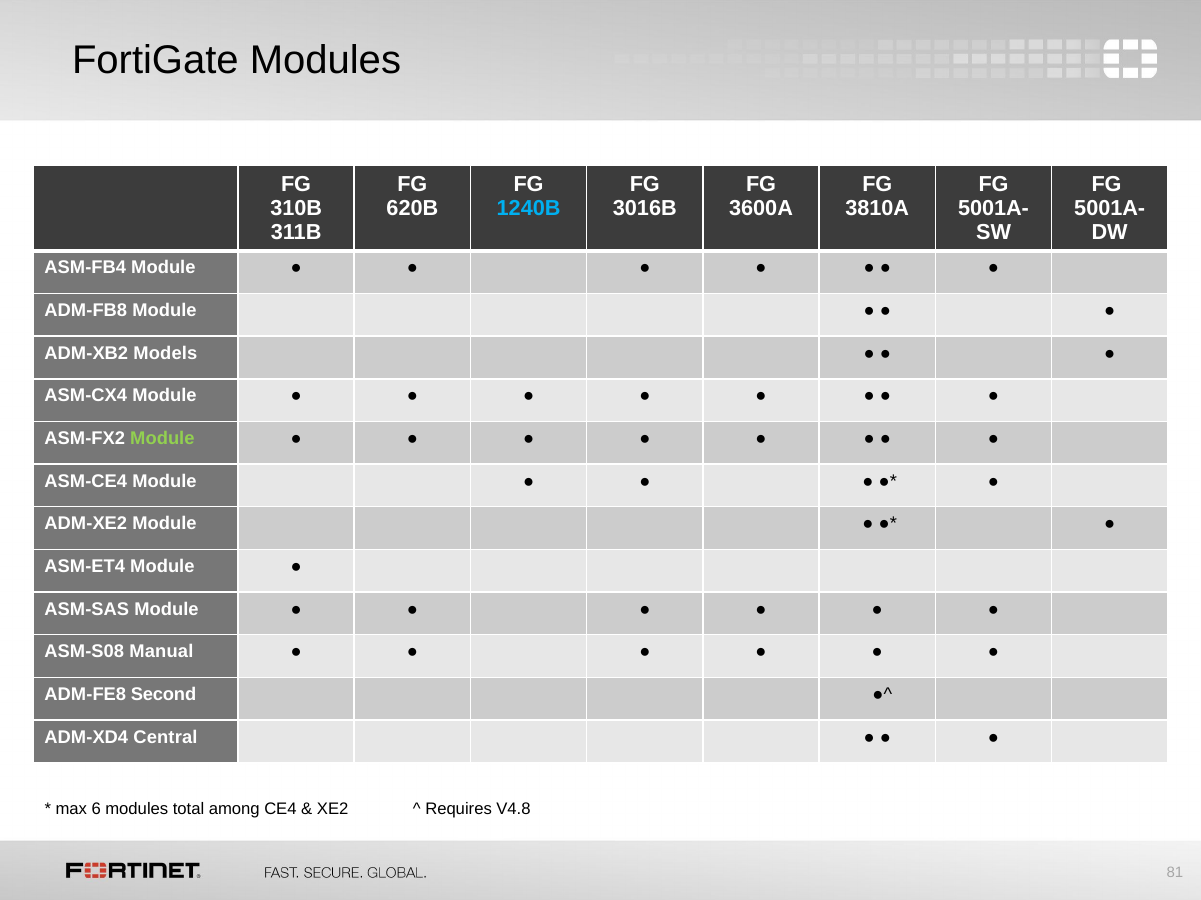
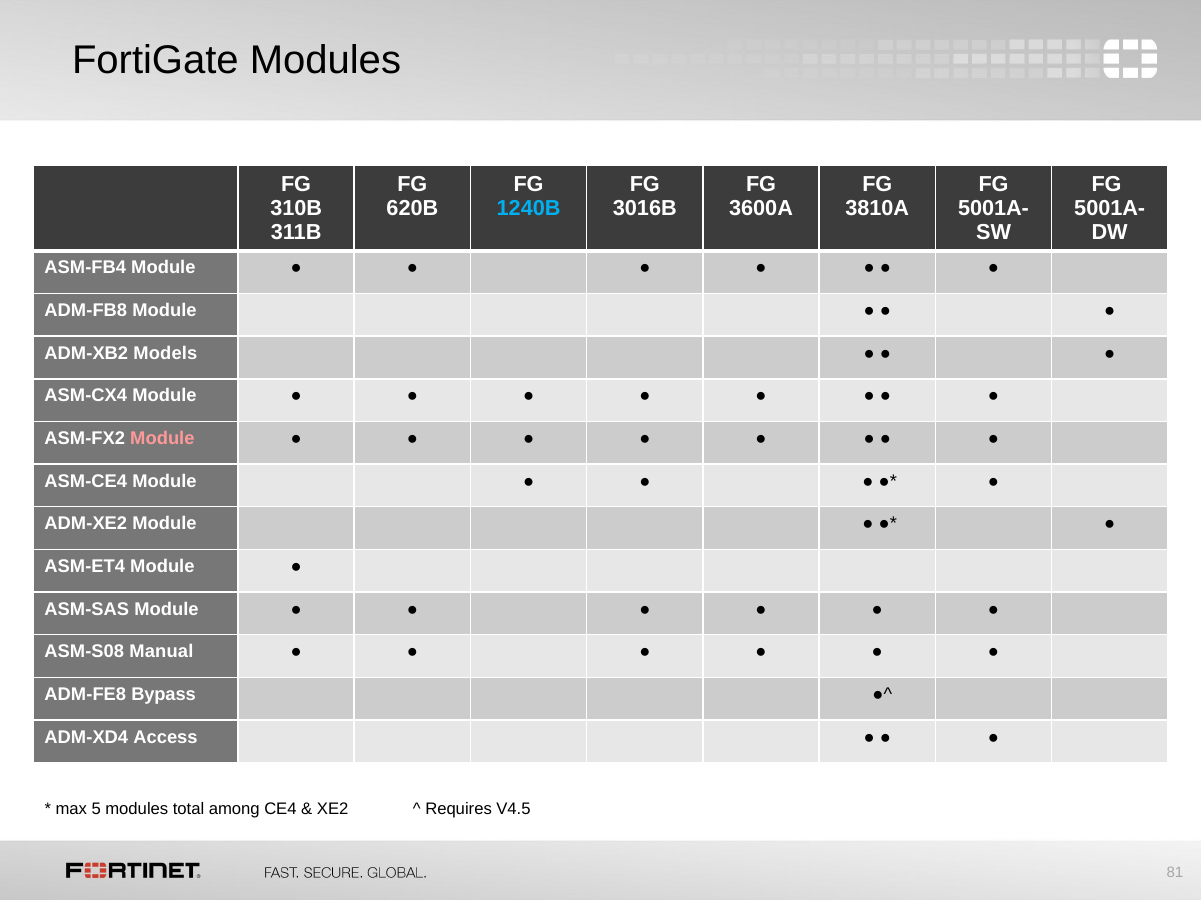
Module at (162, 439) colour: light green -> pink
Second: Second -> Bypass
Central: Central -> Access
6: 6 -> 5
V4.8: V4.8 -> V4.5
